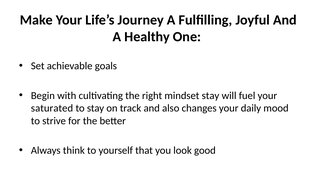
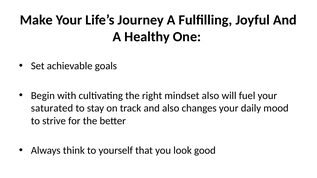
mindset stay: stay -> also
